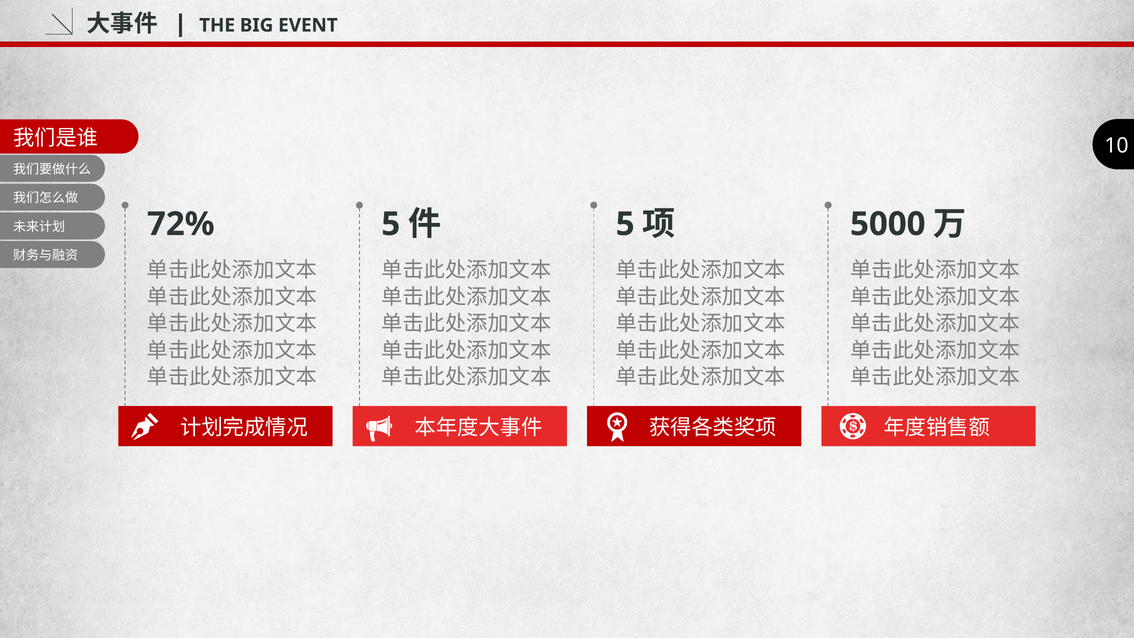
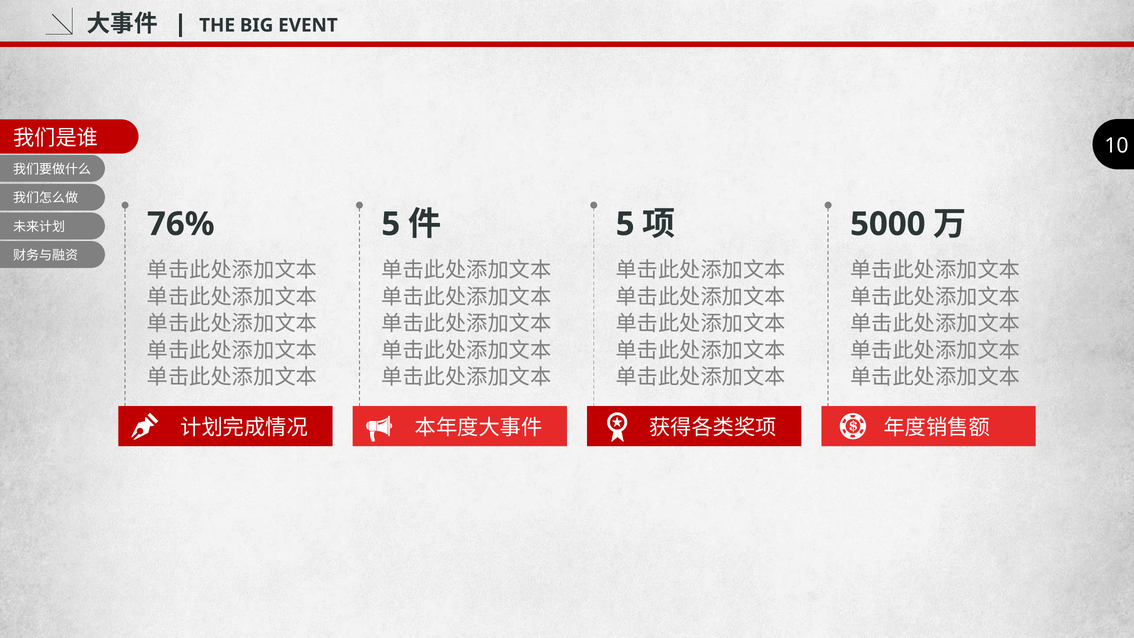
72%: 72% -> 76%
